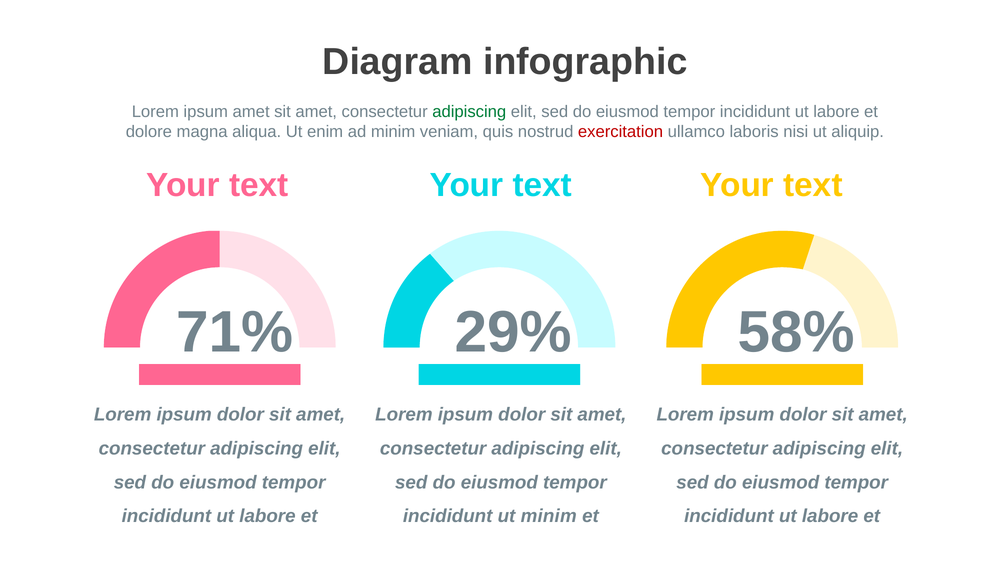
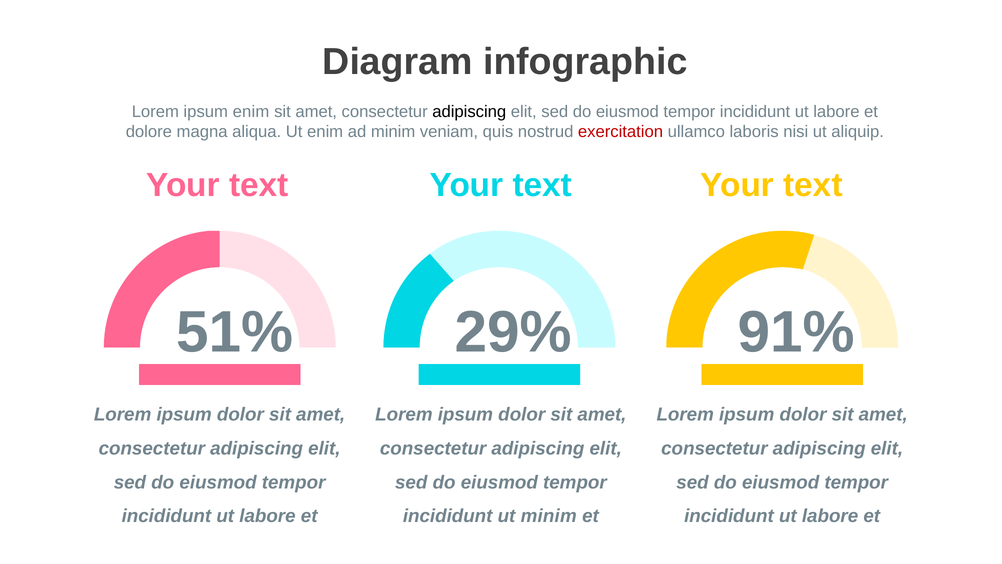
ipsum amet: amet -> enim
adipiscing at (469, 112) colour: green -> black
71%: 71% -> 51%
58%: 58% -> 91%
